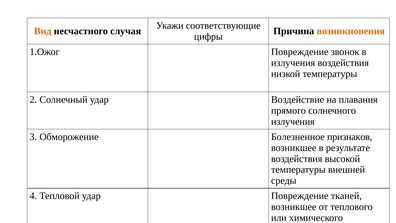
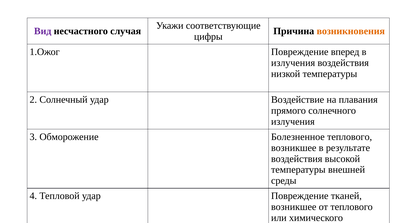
Вид colour: orange -> purple
звонок: звонок -> вперед
Болезненное признаков: признаков -> теплового
